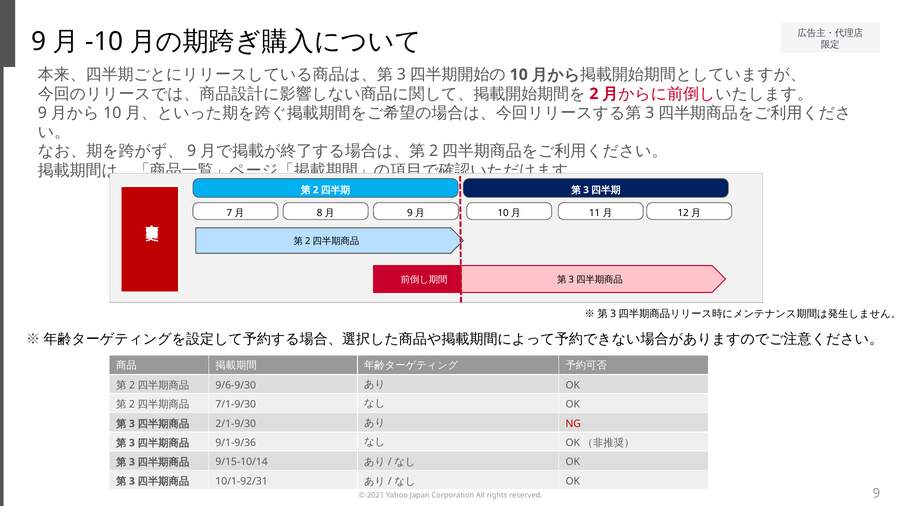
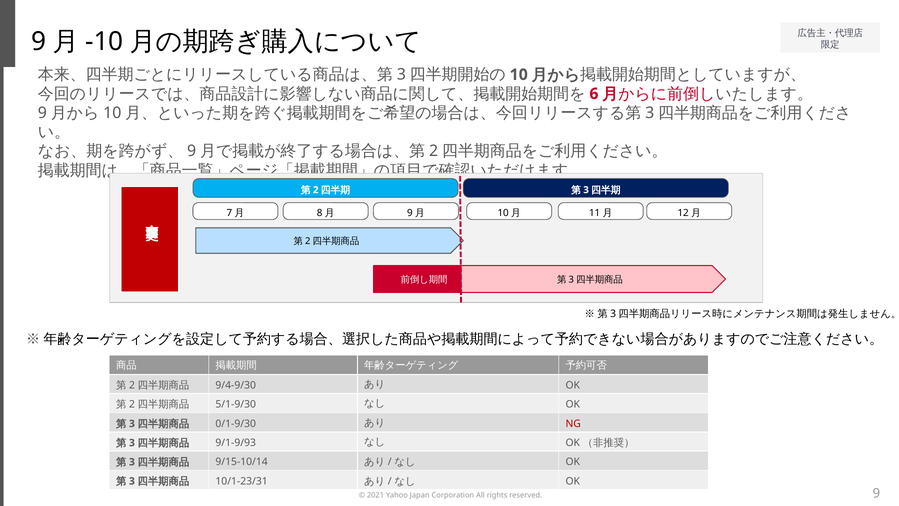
2 at (594, 94): 2 -> 6
9/6-9/30: 9/6-9/30 -> 9/4-9/30
7/1-9/30: 7/1-9/30 -> 5/1-9/30
2/1-9/30: 2/1-9/30 -> 0/1-9/30
9/1-9/36: 9/1-9/36 -> 9/1-9/93
10/1-92/31: 10/1-92/31 -> 10/1-23/31
